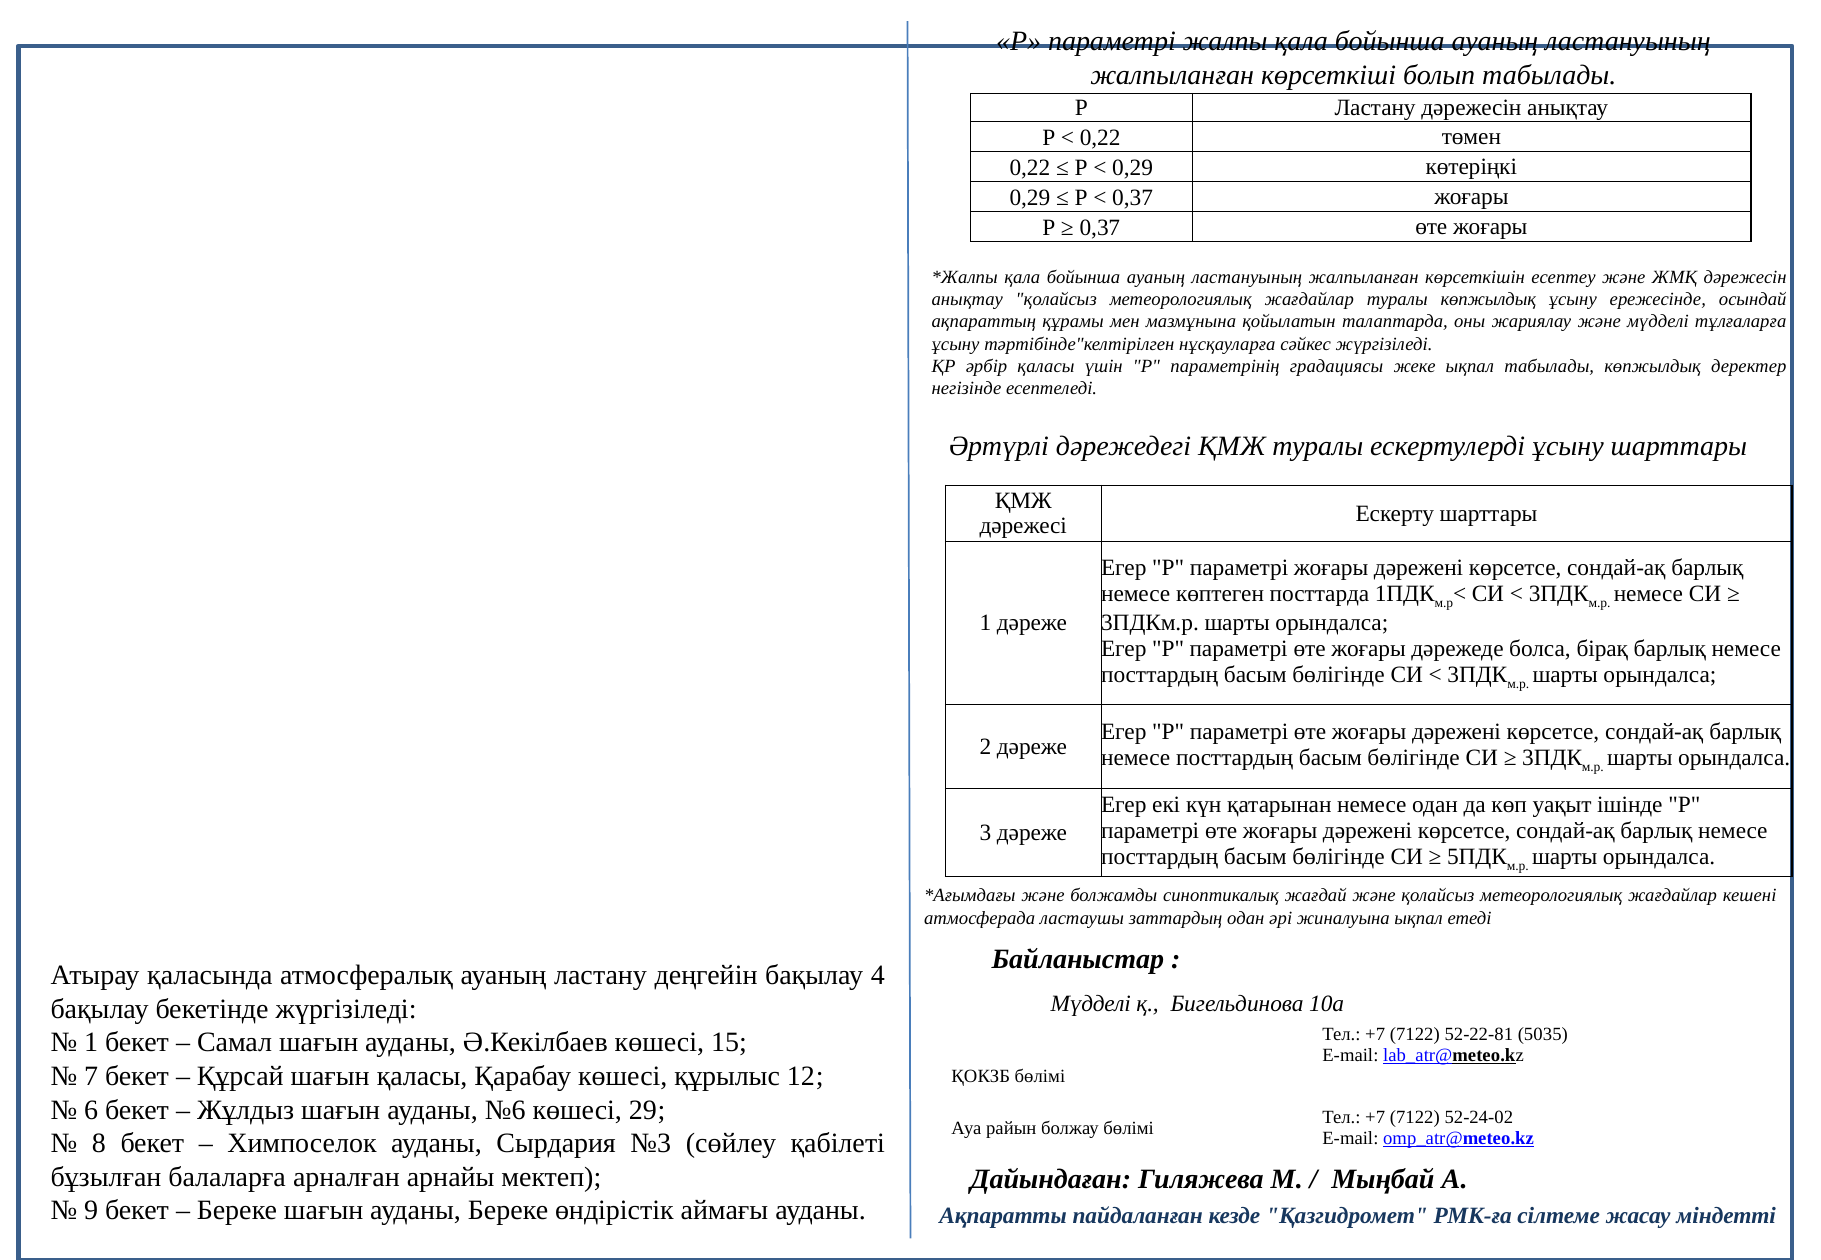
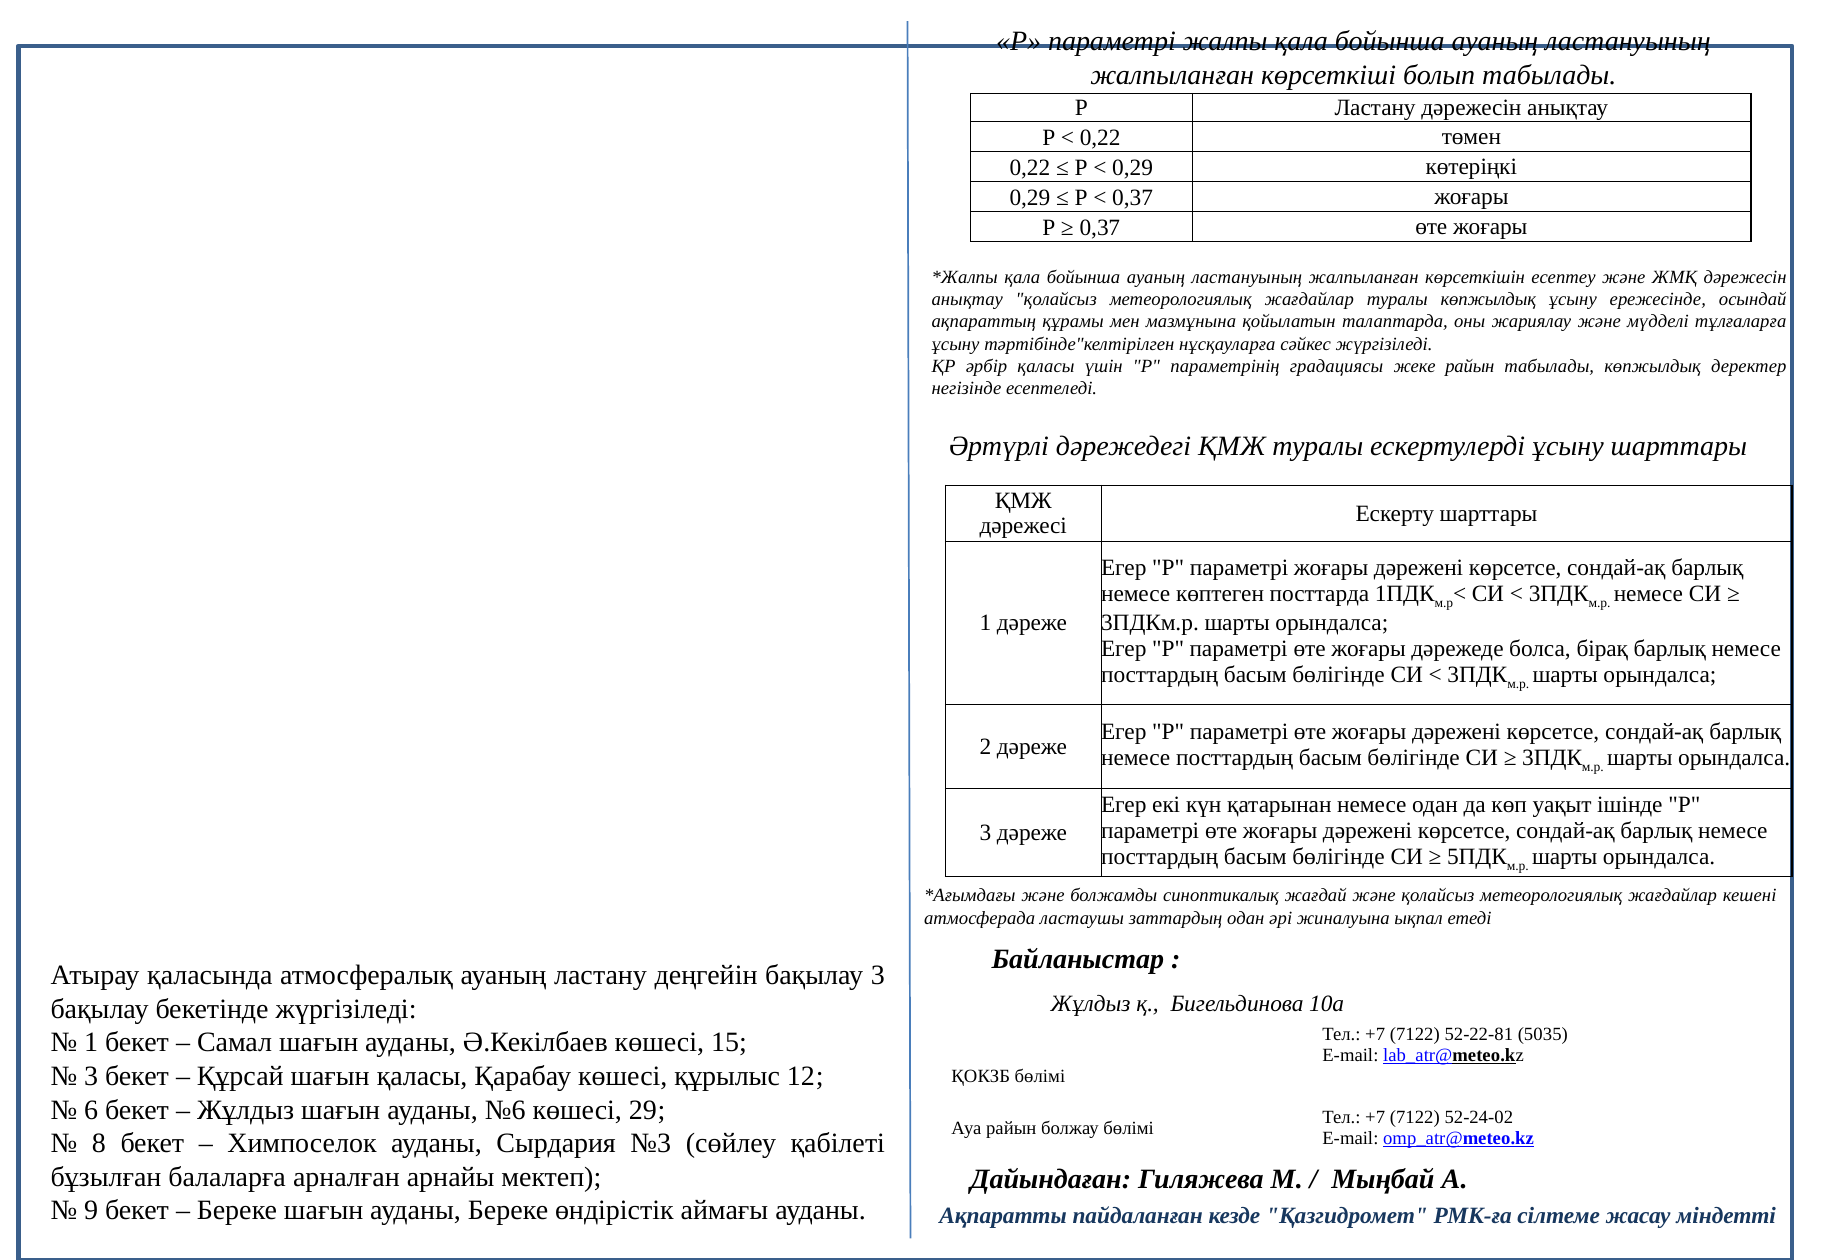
жеке ықпал: ықпал -> райын
бақылау 4: 4 -> 3
Мүдделі at (1091, 1004): Мүдделі -> Жұлдыз
7 at (91, 1077): 7 -> 3
